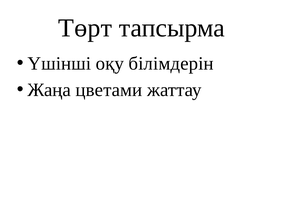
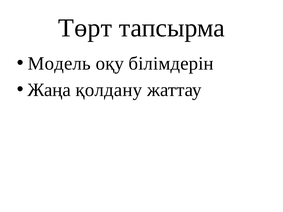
Үшінші: Үшінші -> Модель
цветами: цветами -> қолдану
